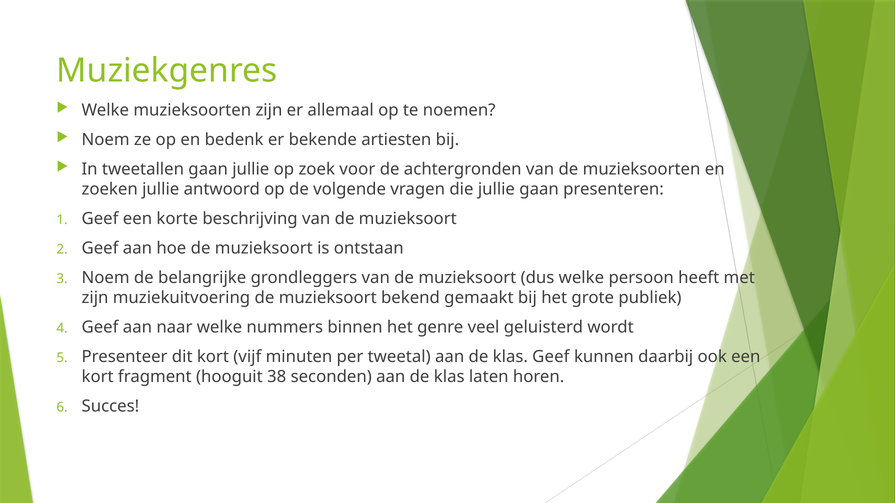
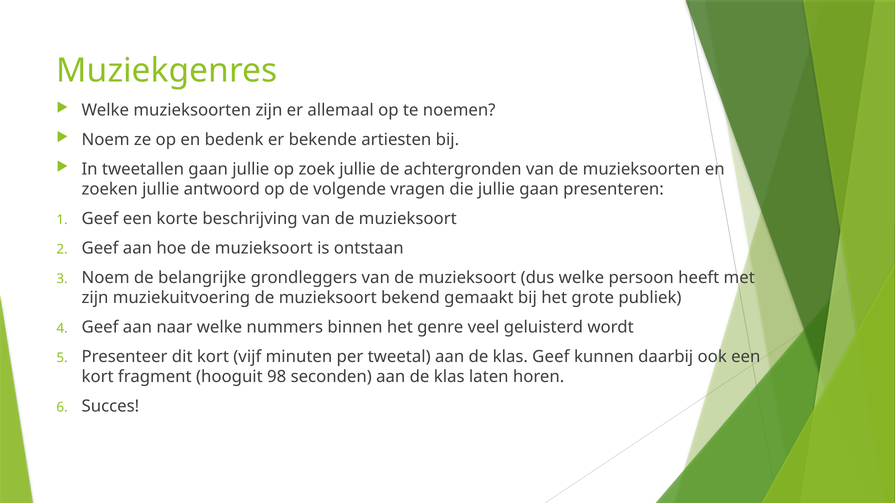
zoek voor: voor -> jullie
38: 38 -> 98
